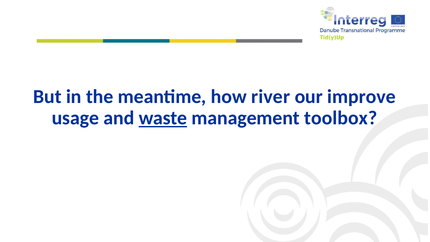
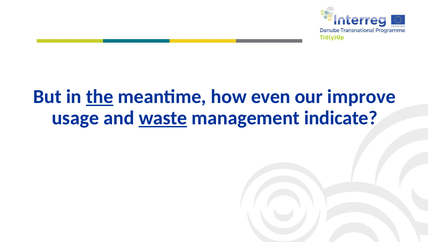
the underline: none -> present
river: river -> even
toolbox: toolbox -> indicate
